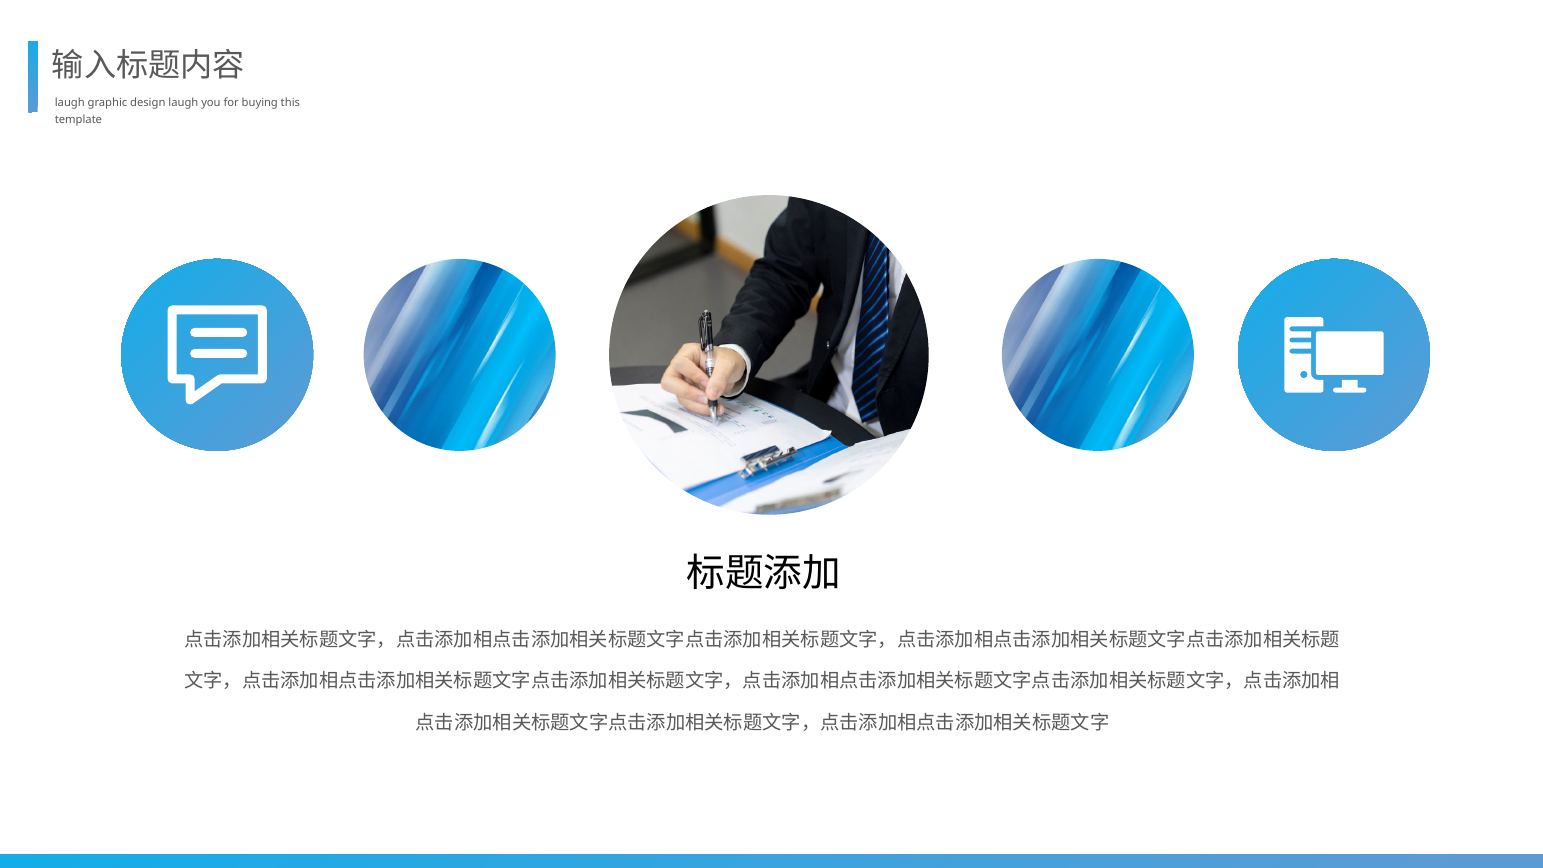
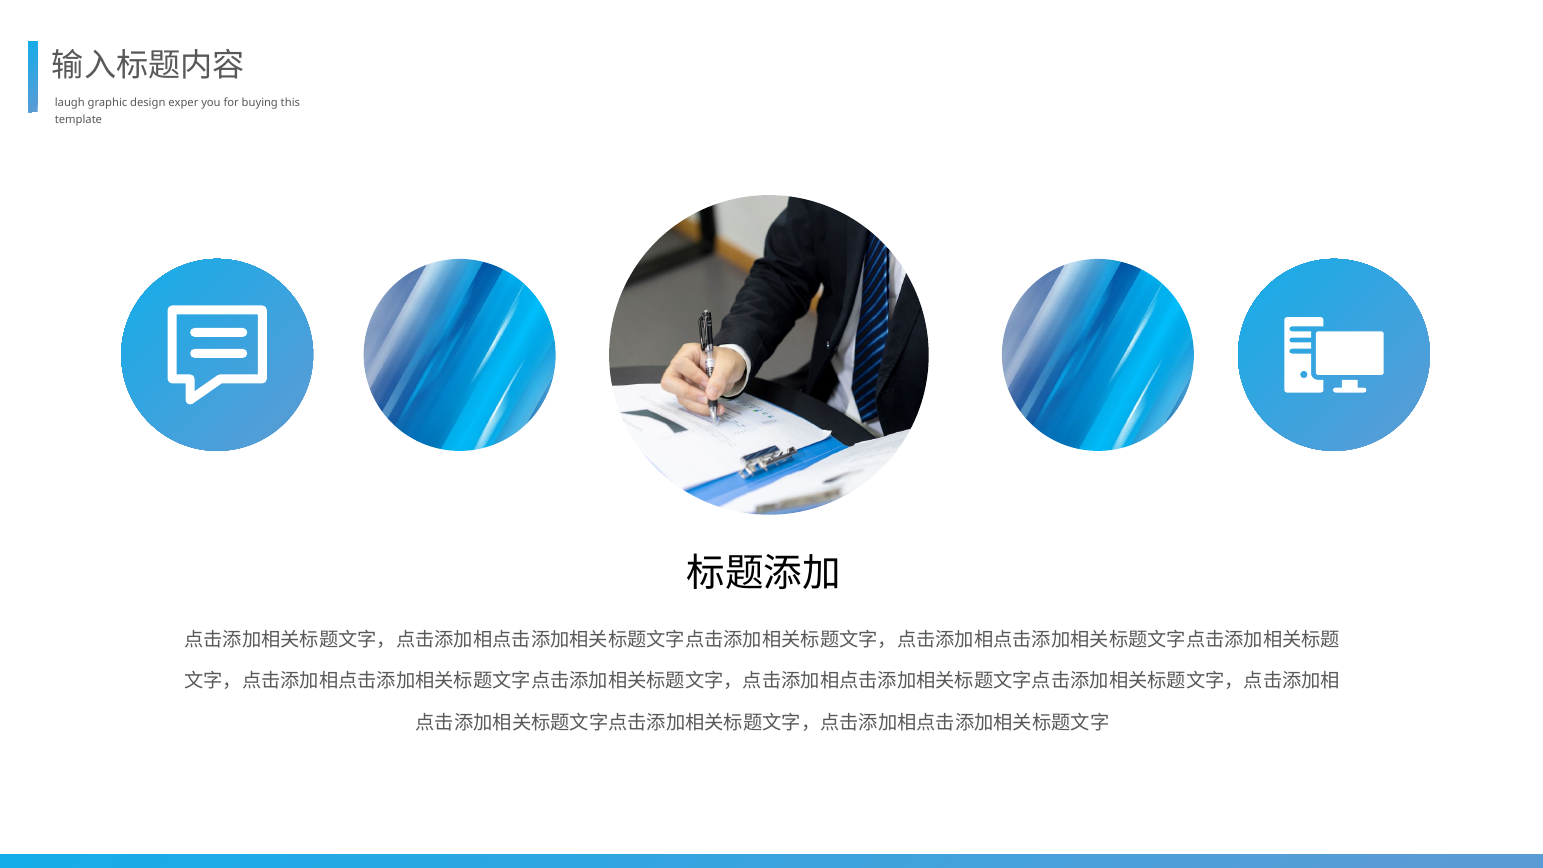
design laugh: laugh -> exper
